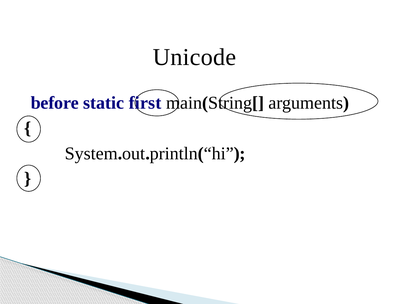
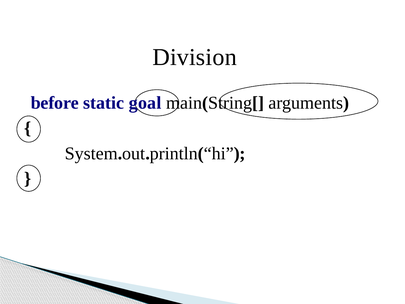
Unicode: Unicode -> Division
first: first -> goal
